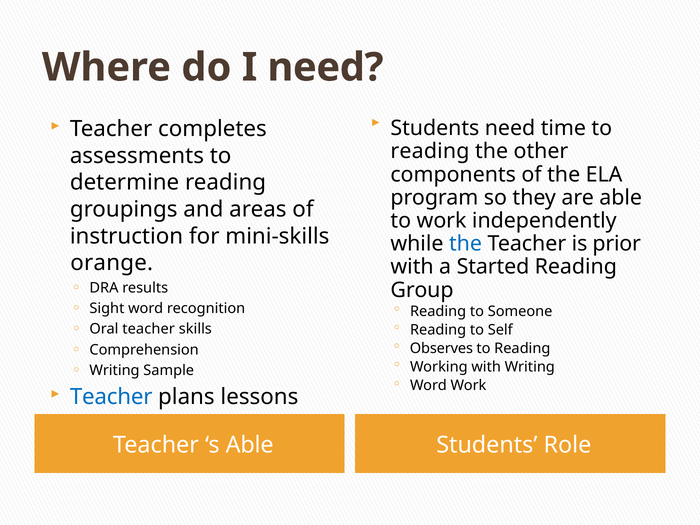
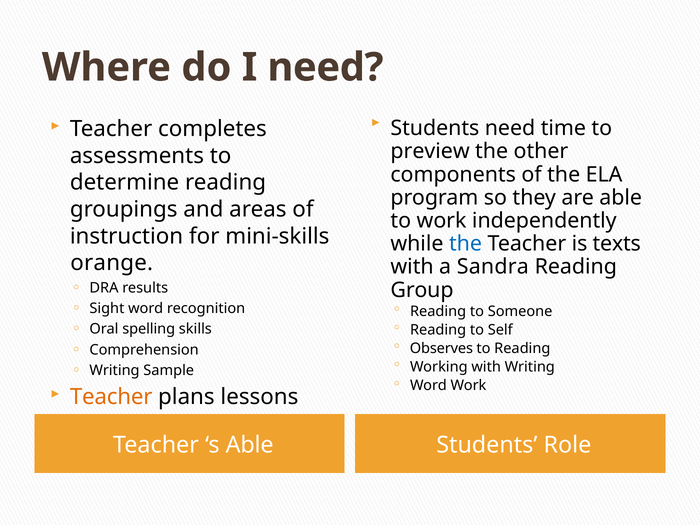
reading at (430, 151): reading -> preview
prior: prior -> texts
Started: Started -> Sandra
Oral teacher: teacher -> spelling
Teacher at (111, 397) colour: blue -> orange
